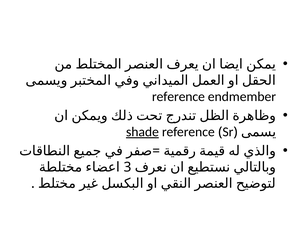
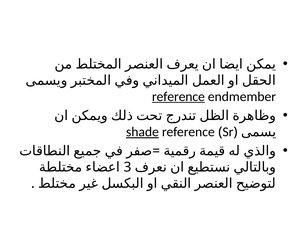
reference at (178, 97) underline: none -> present
